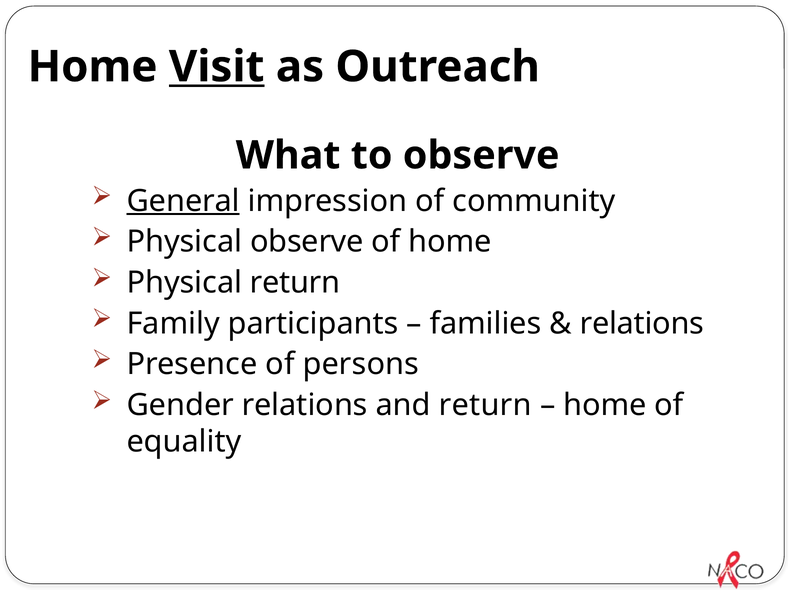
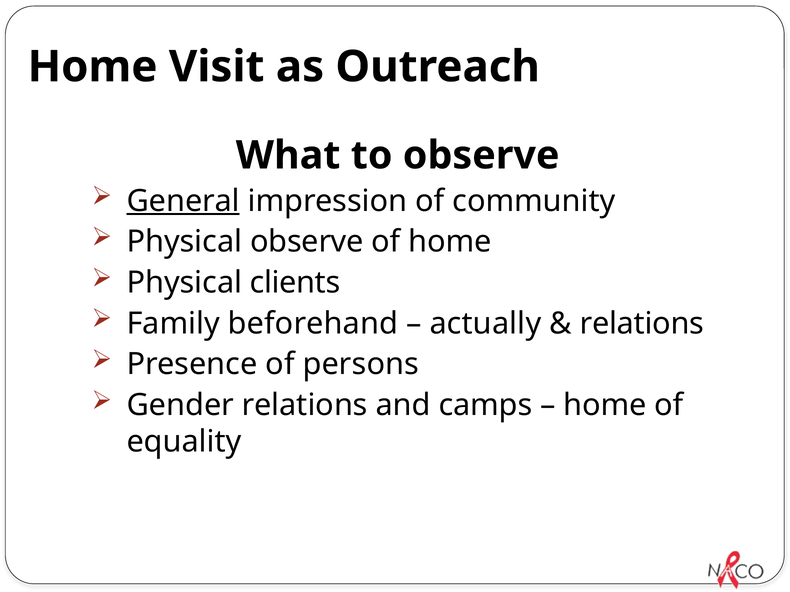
Visit underline: present -> none
Physical return: return -> clients
participants: participants -> beforehand
families: families -> actually
and return: return -> camps
